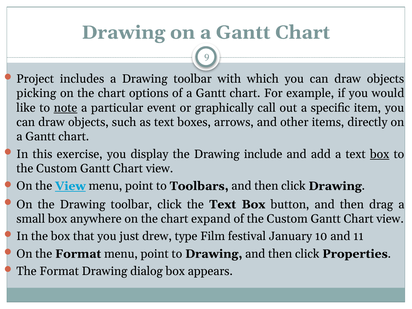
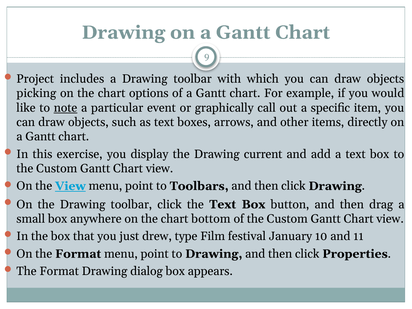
include: include -> current
box at (380, 154) underline: present -> none
expand: expand -> bottom
